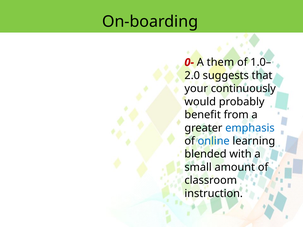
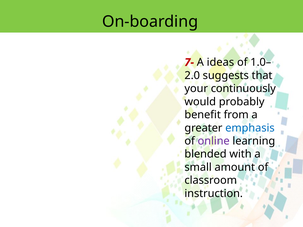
0-: 0- -> 7-
them: them -> ideas
online colour: blue -> purple
